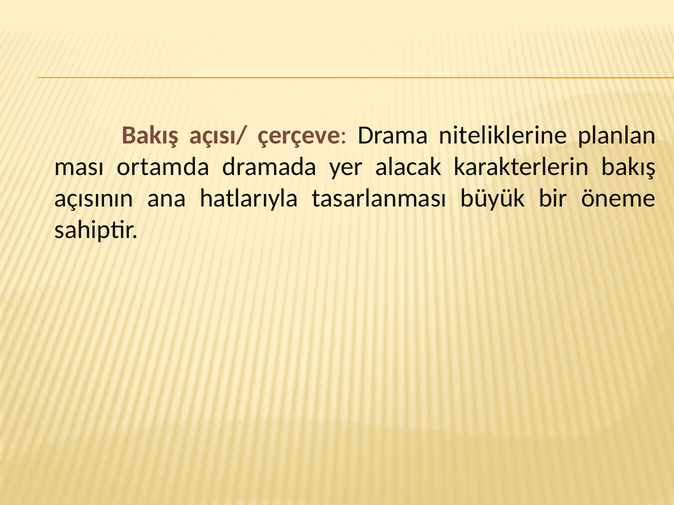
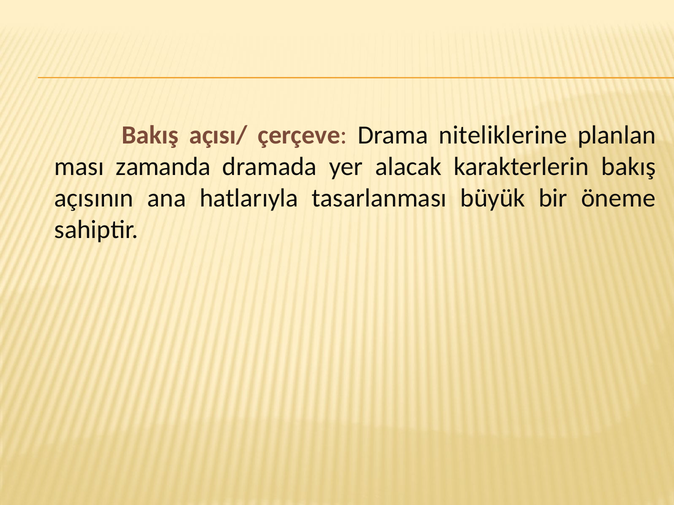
ortamda: ortamda -> zamanda
